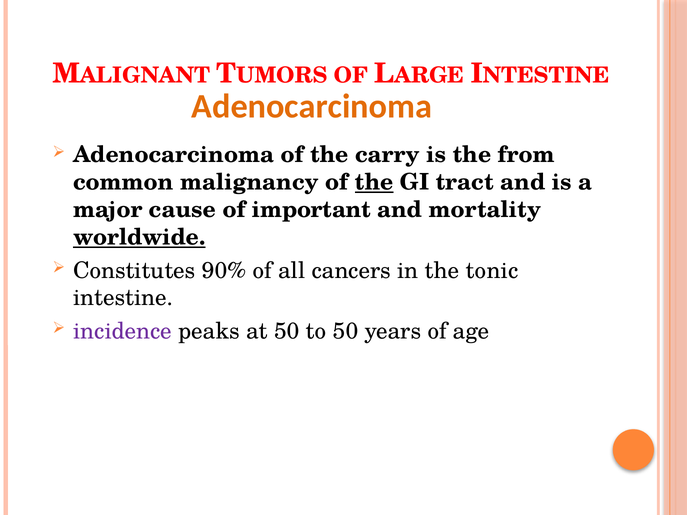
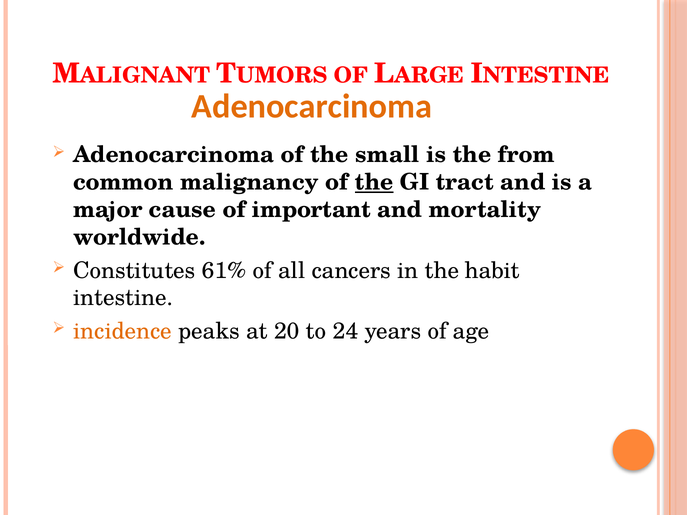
carry: carry -> small
worldwide underline: present -> none
90%: 90% -> 61%
tonic: tonic -> habit
incidence colour: purple -> orange
at 50: 50 -> 20
to 50: 50 -> 24
